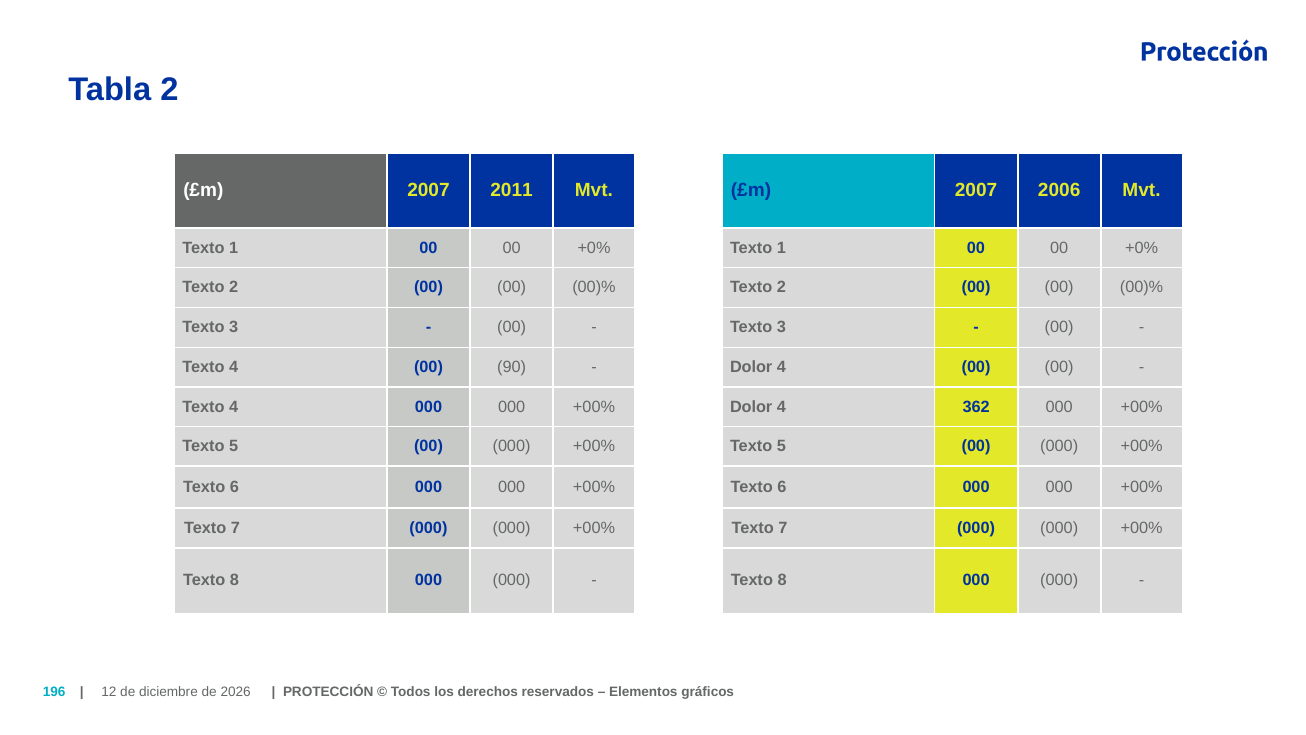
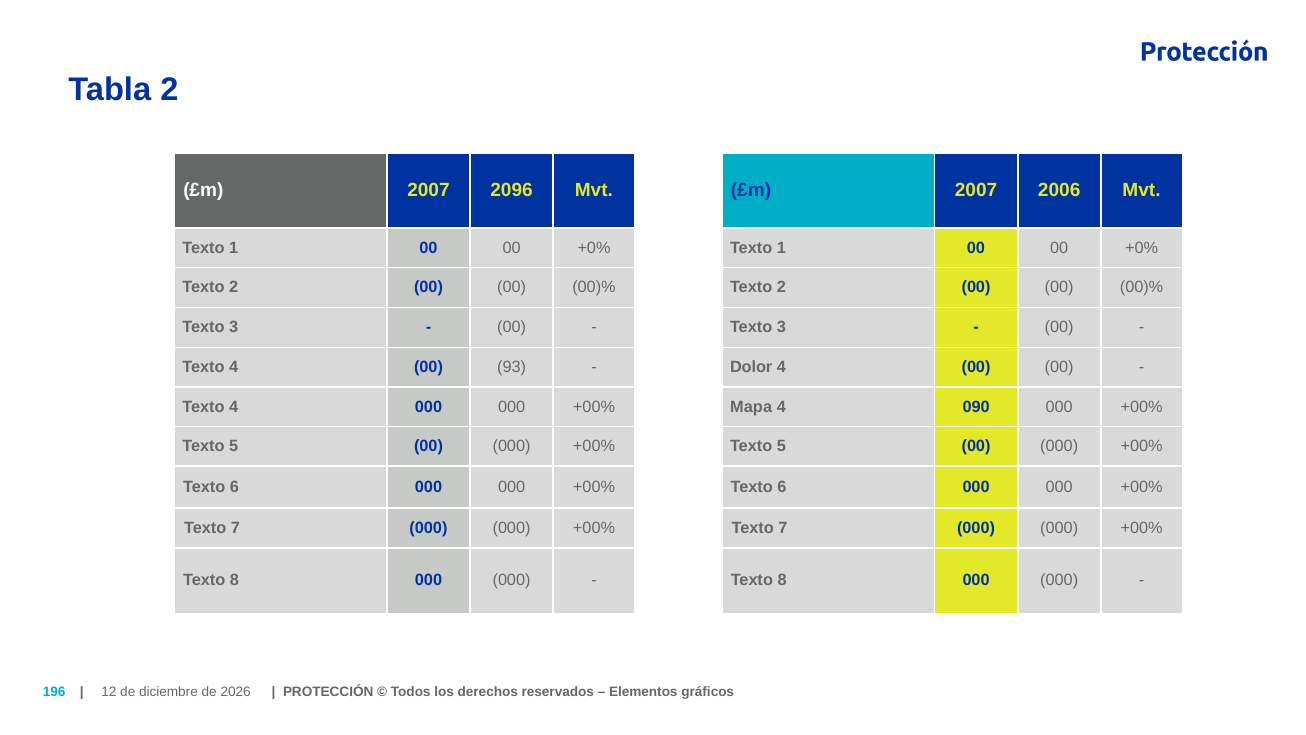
2011: 2011 -> 2096
90: 90 -> 93
Dolor at (751, 407): Dolor -> Mapa
362: 362 -> 090
